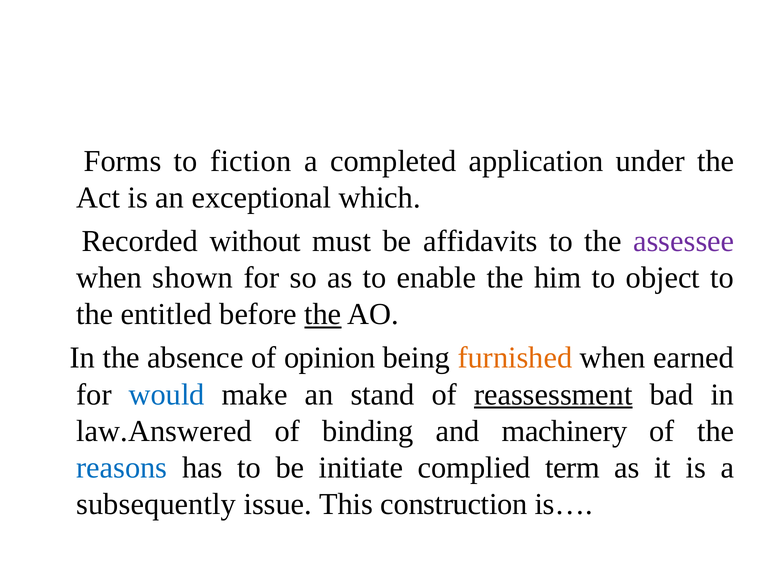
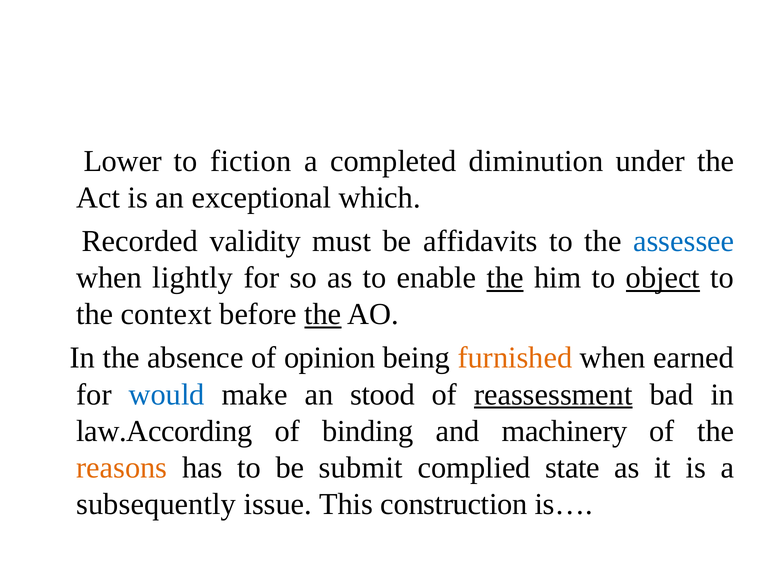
Forms: Forms -> Lower
application: application -> diminution
without: without -> validity
assessee colour: purple -> blue
shown: shown -> lightly
the at (505, 278) underline: none -> present
object underline: none -> present
entitled: entitled -> context
stand: stand -> stood
law.Answered: law.Answered -> law.According
reasons colour: blue -> orange
initiate: initiate -> submit
term: term -> state
